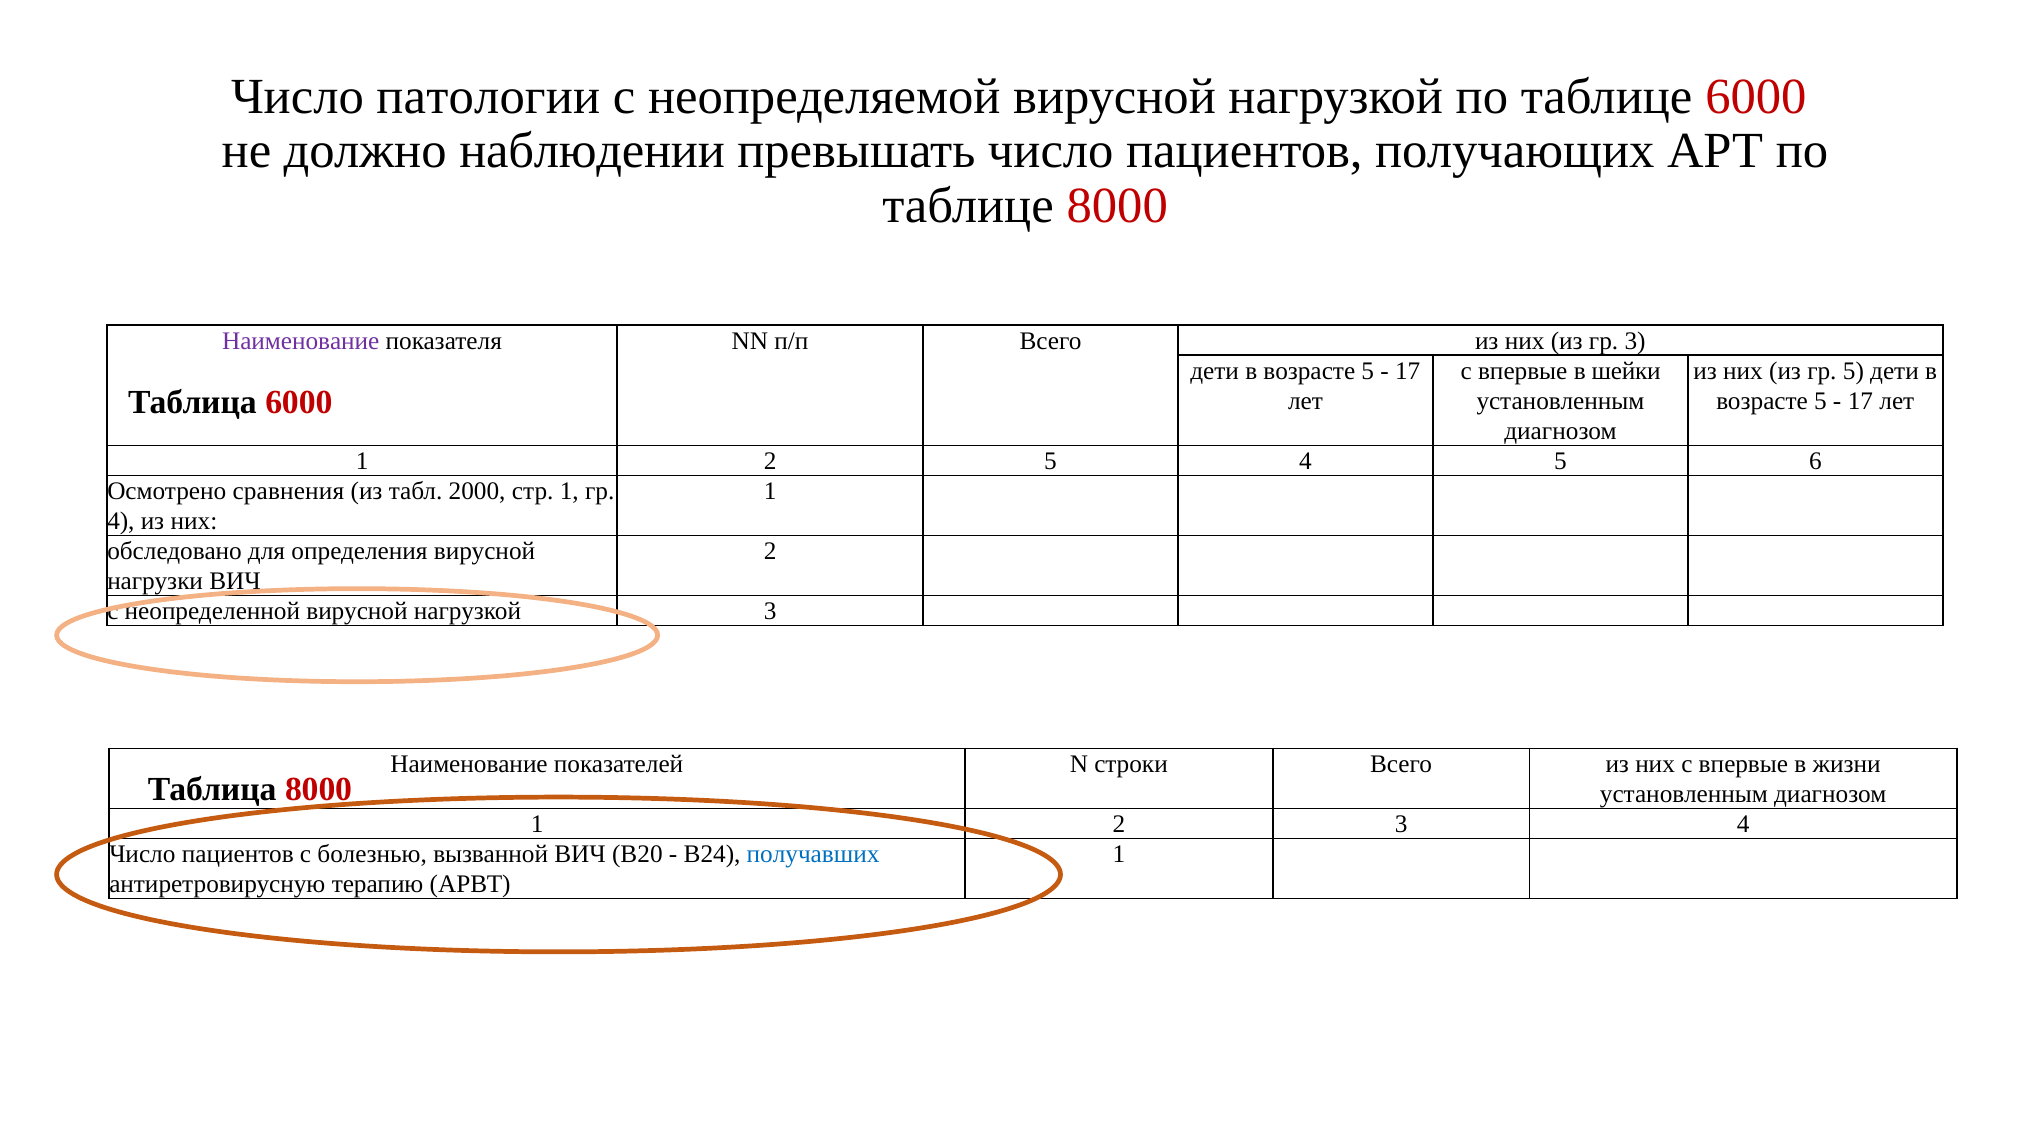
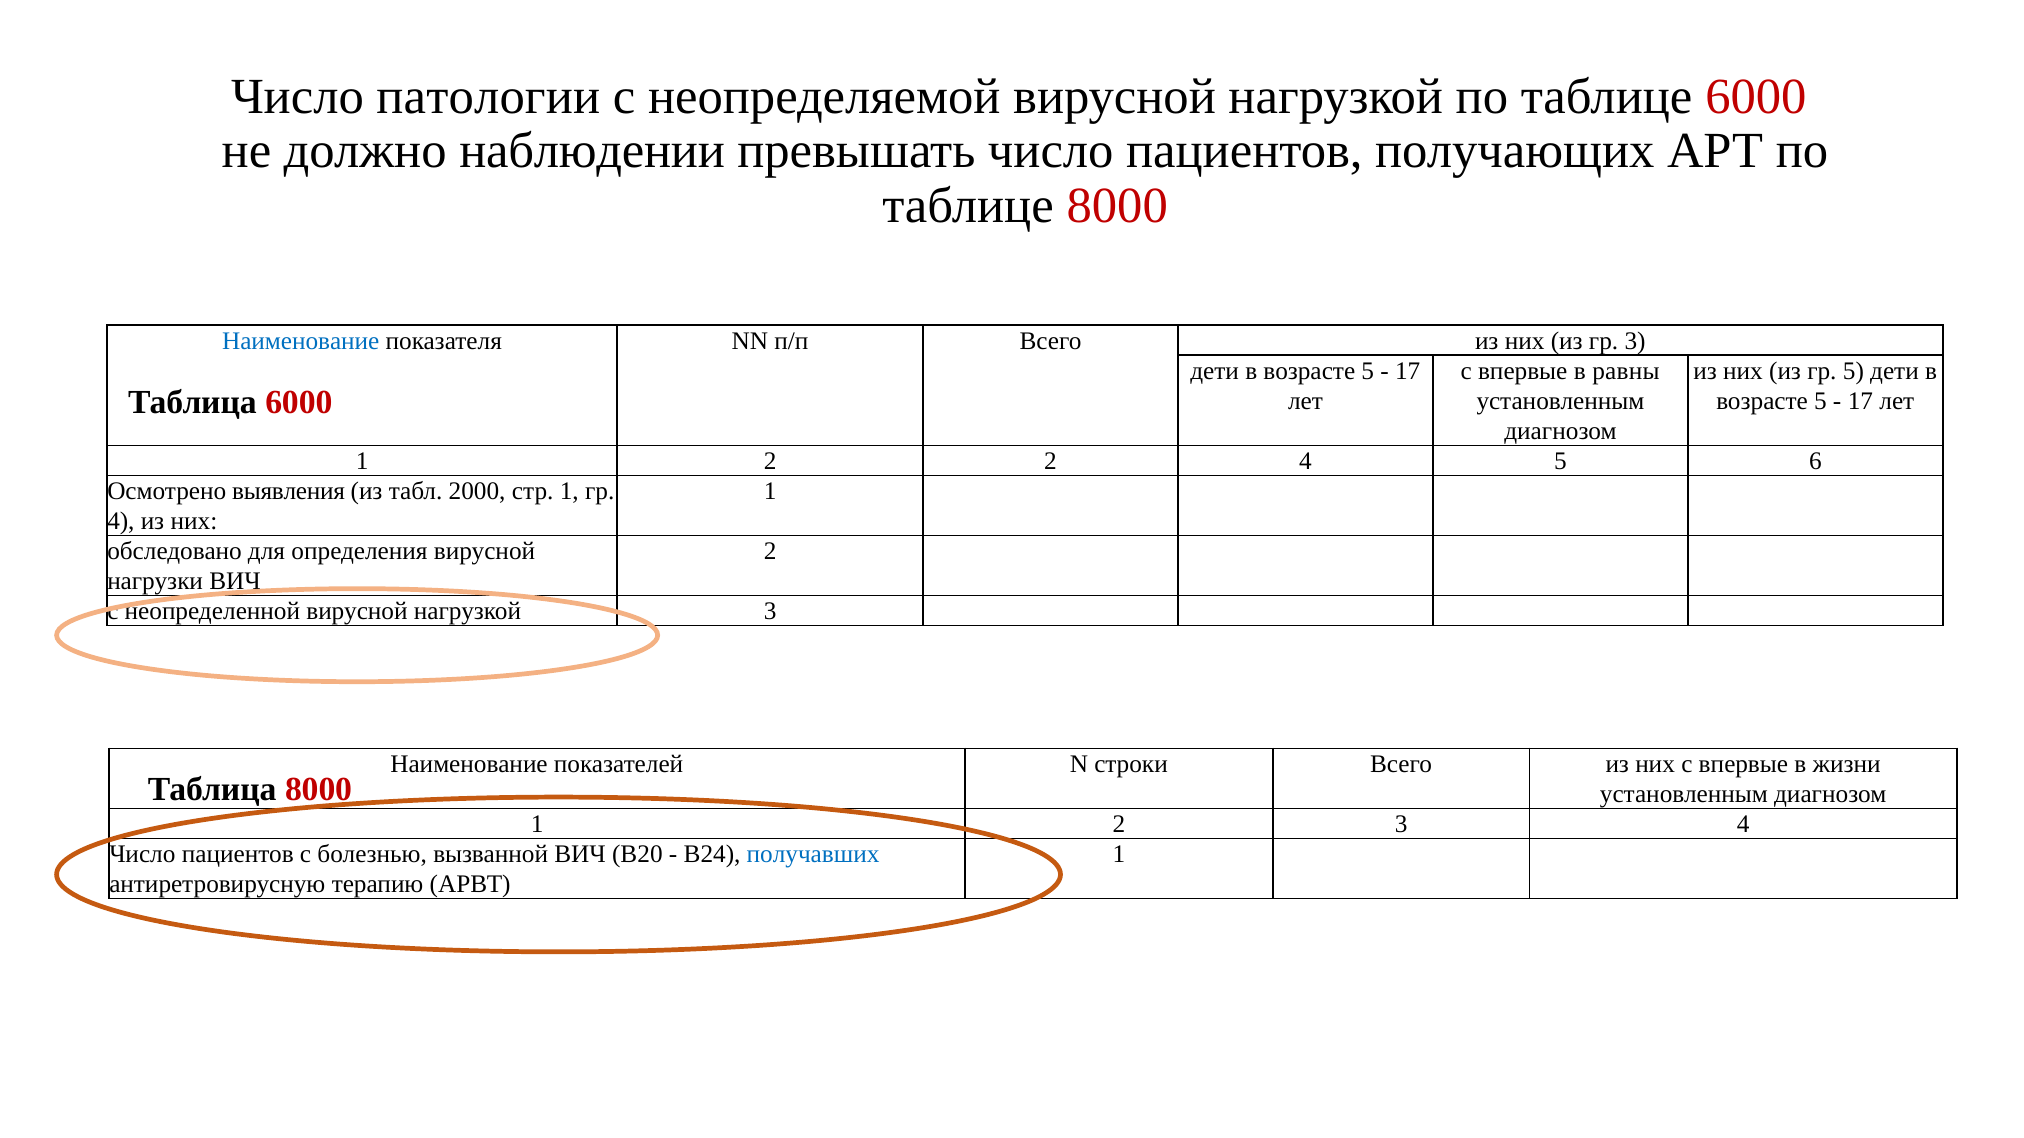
Наименование at (301, 342) colour: purple -> blue
шейки: шейки -> равны
2 5: 5 -> 2
сравнения: сравнения -> выявления
